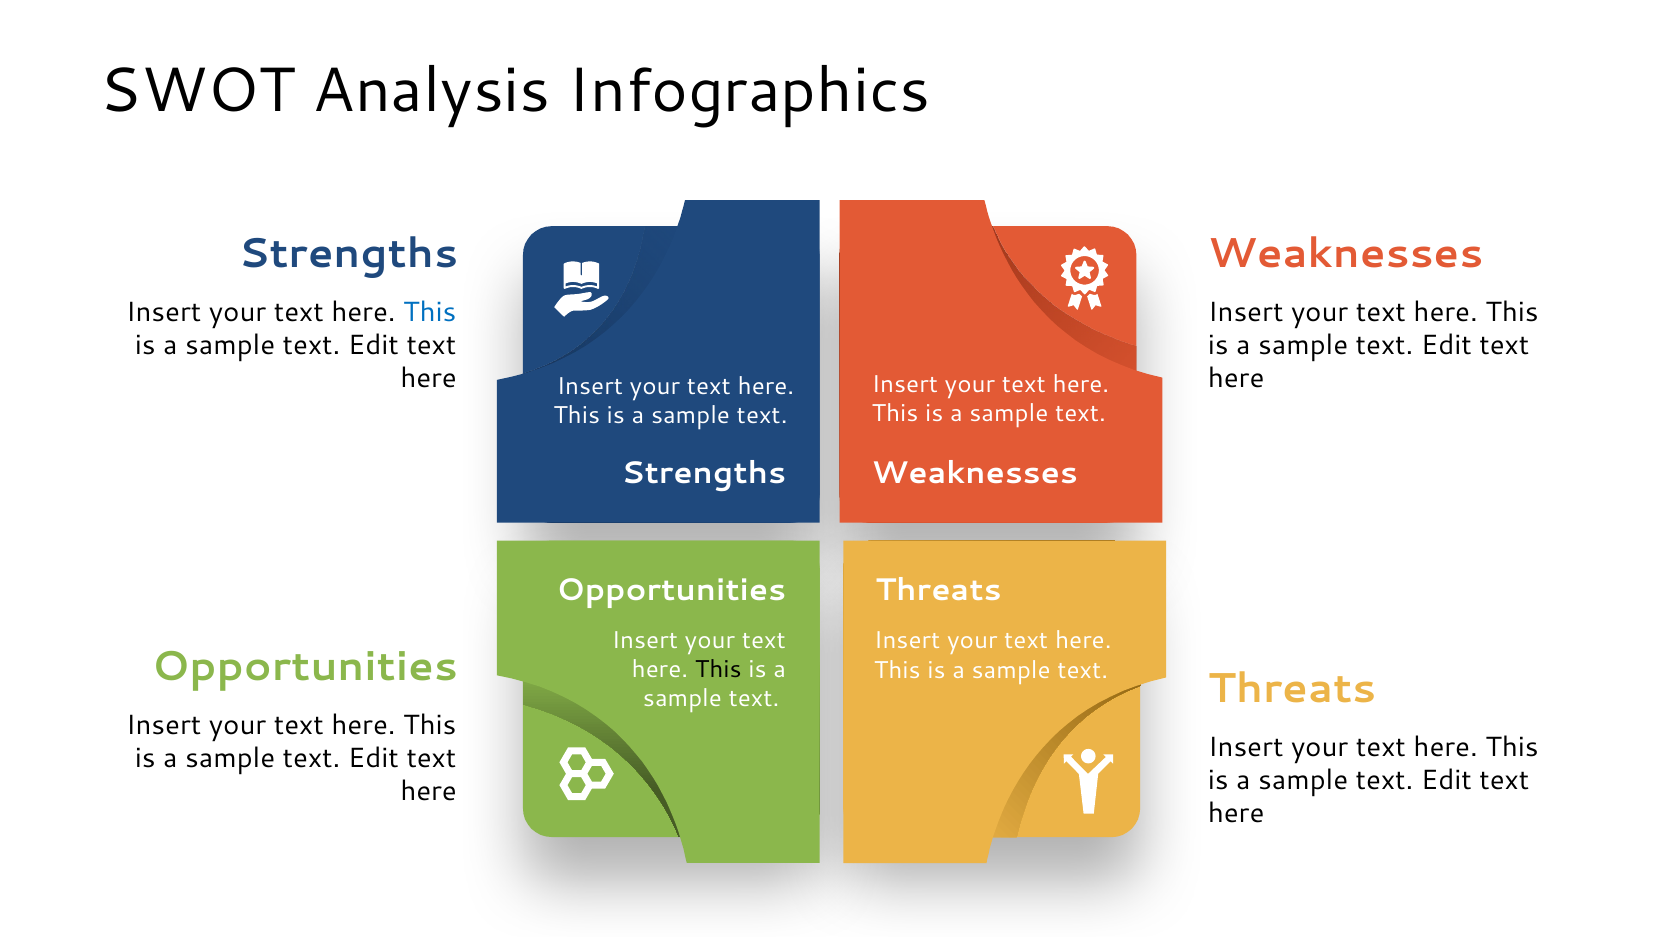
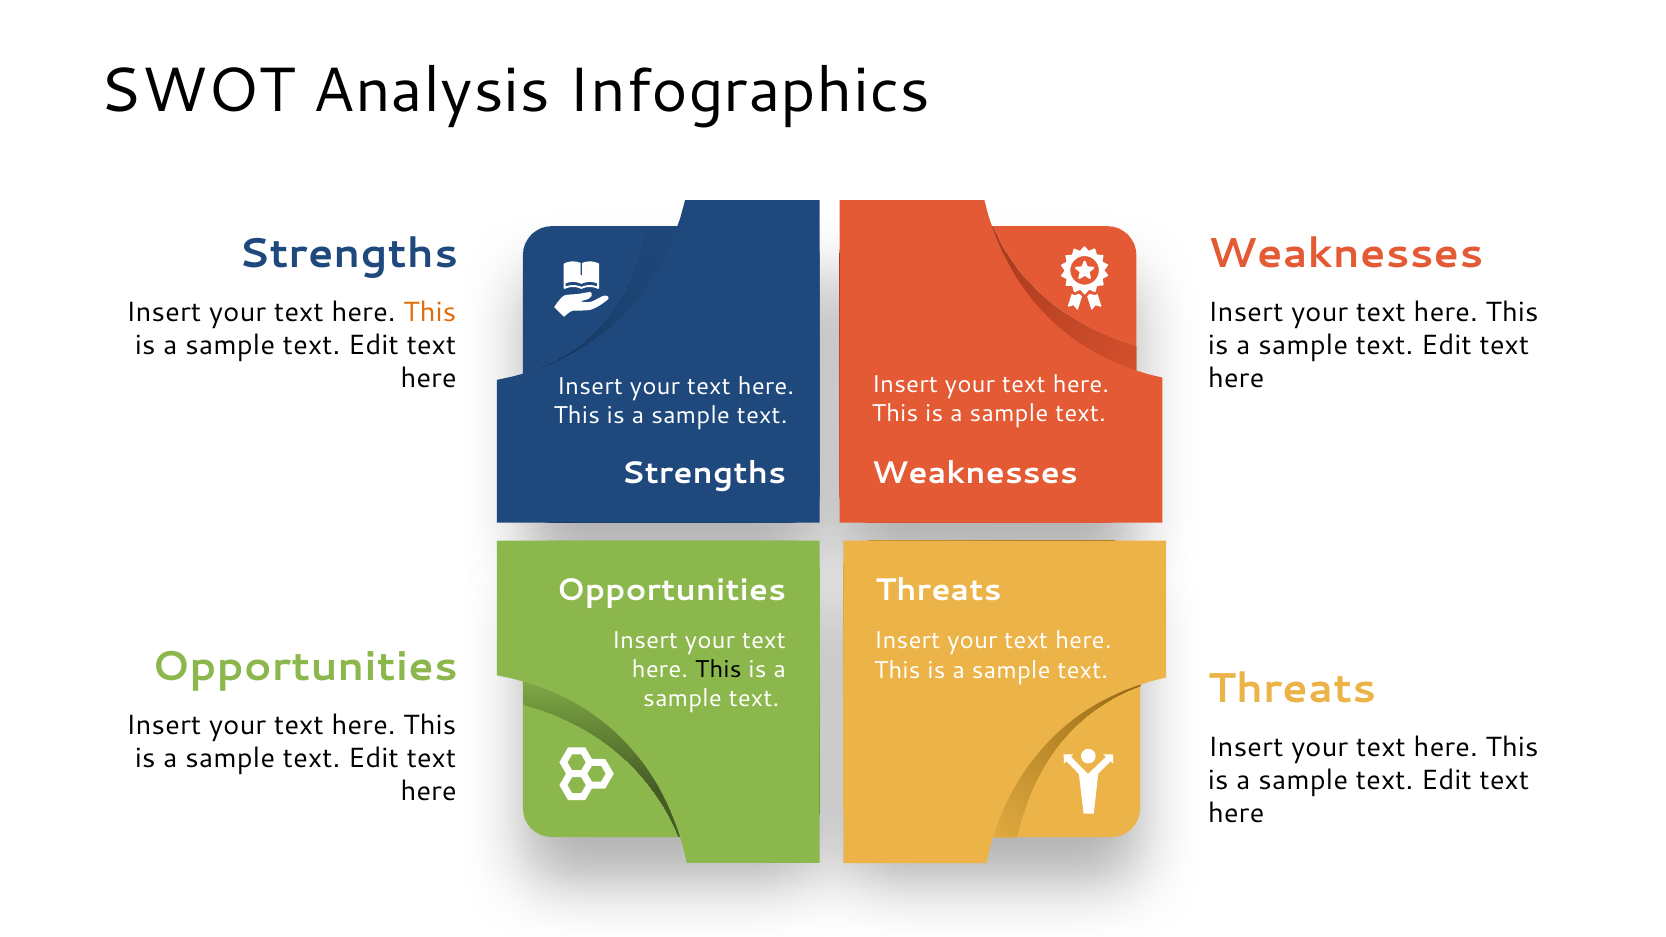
This at (430, 312) colour: blue -> orange
